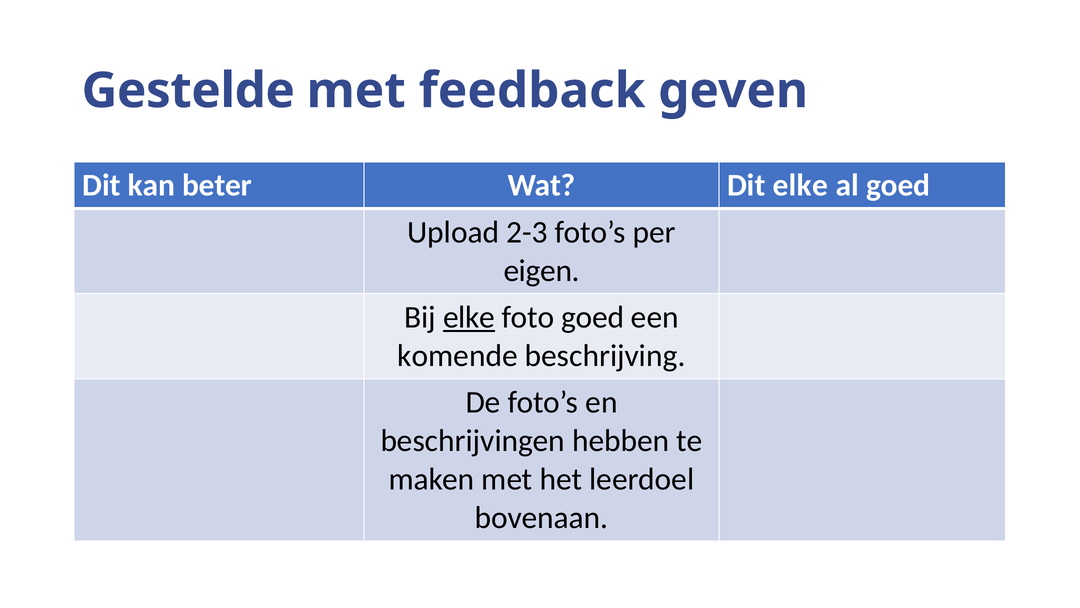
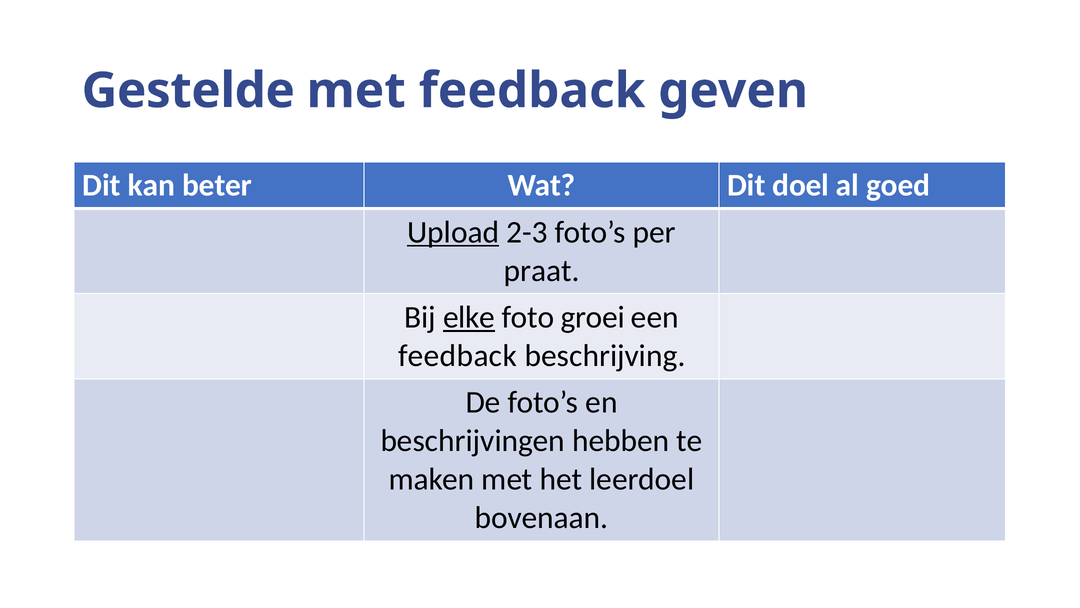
Dit elke: elke -> doel
Upload underline: none -> present
eigen: eigen -> praat
foto goed: goed -> groei
komende at (458, 356): komende -> feedback
